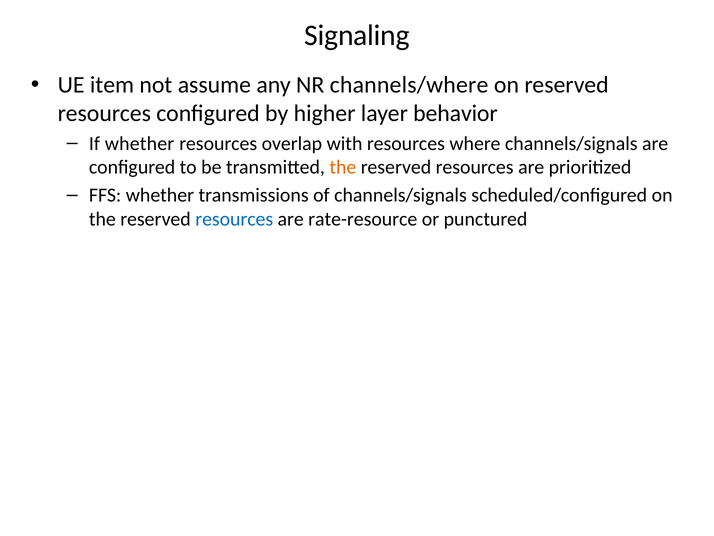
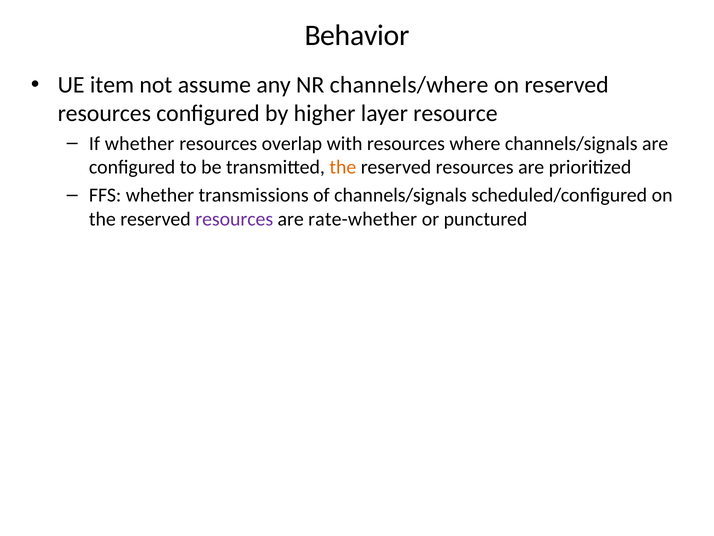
Signaling: Signaling -> Behavior
behavior: behavior -> resource
resources at (234, 219) colour: blue -> purple
rate-resource: rate-resource -> rate-whether
